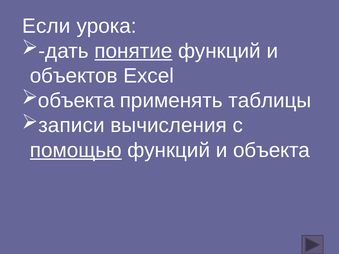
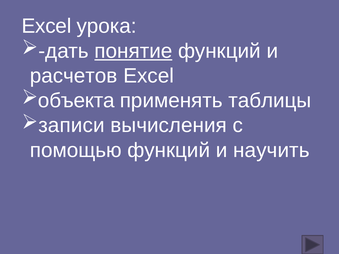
Если at (46, 26): Если -> Excel
объектов: объектов -> расчетов
помощью underline: present -> none
и объекта: объекта -> научить
